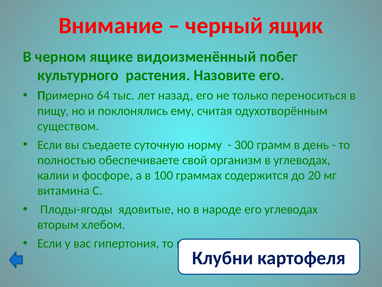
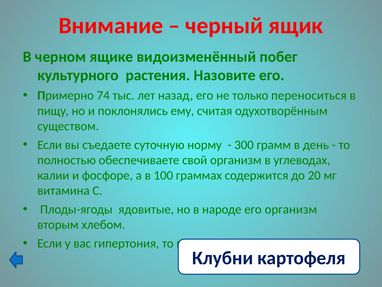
64: 64 -> 74
его углеводах: углеводах -> организм
